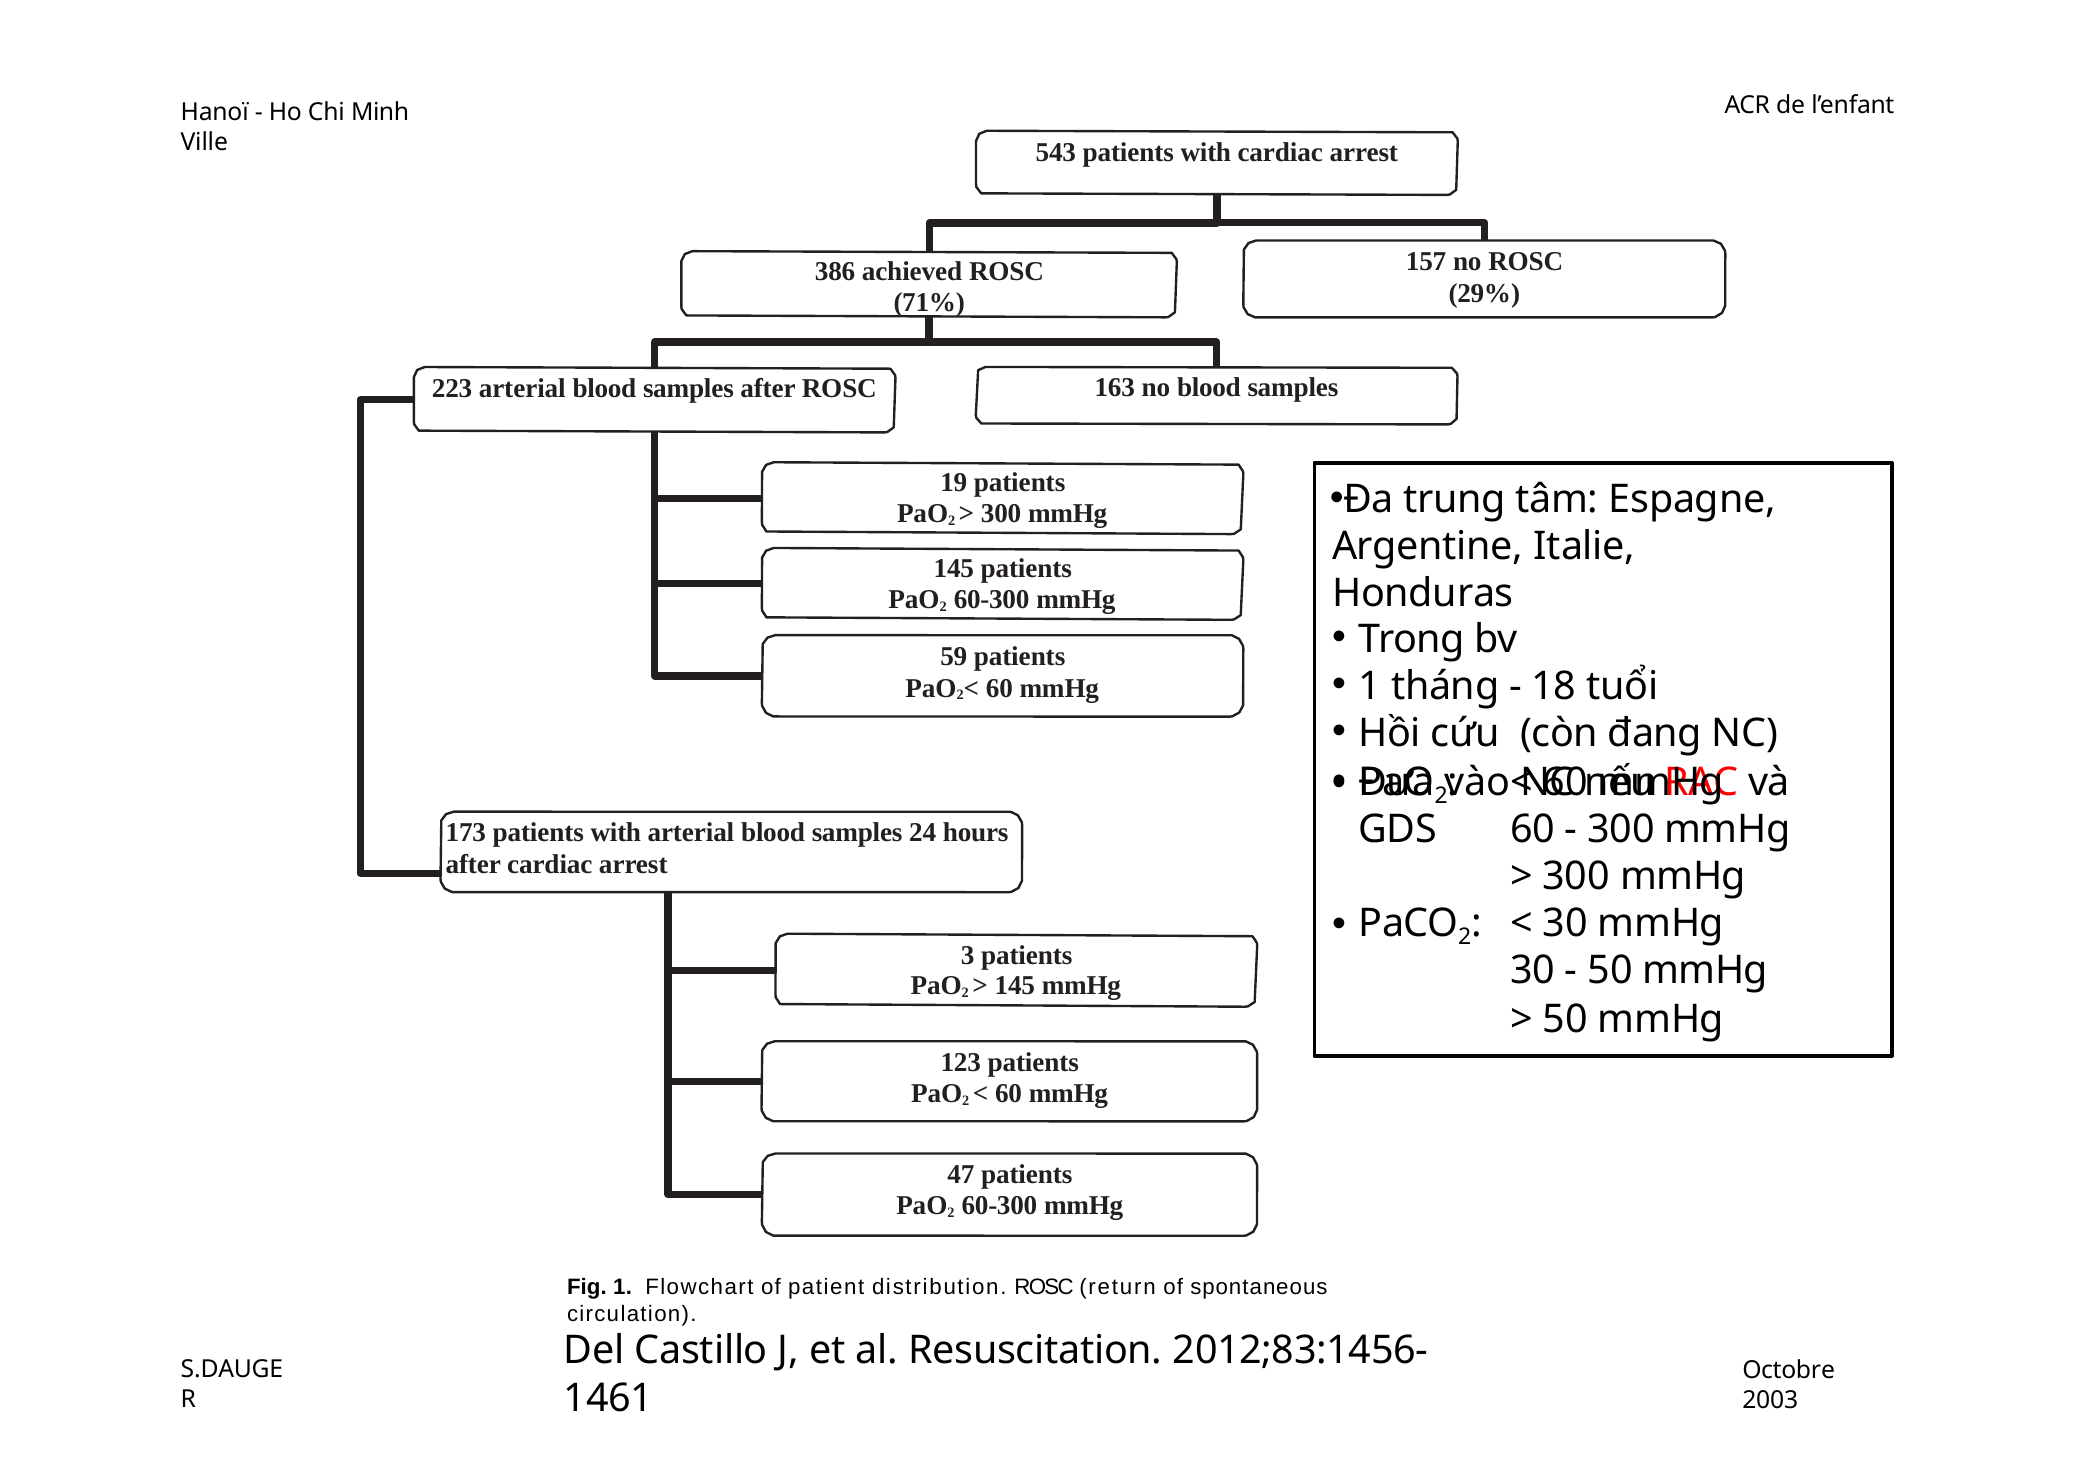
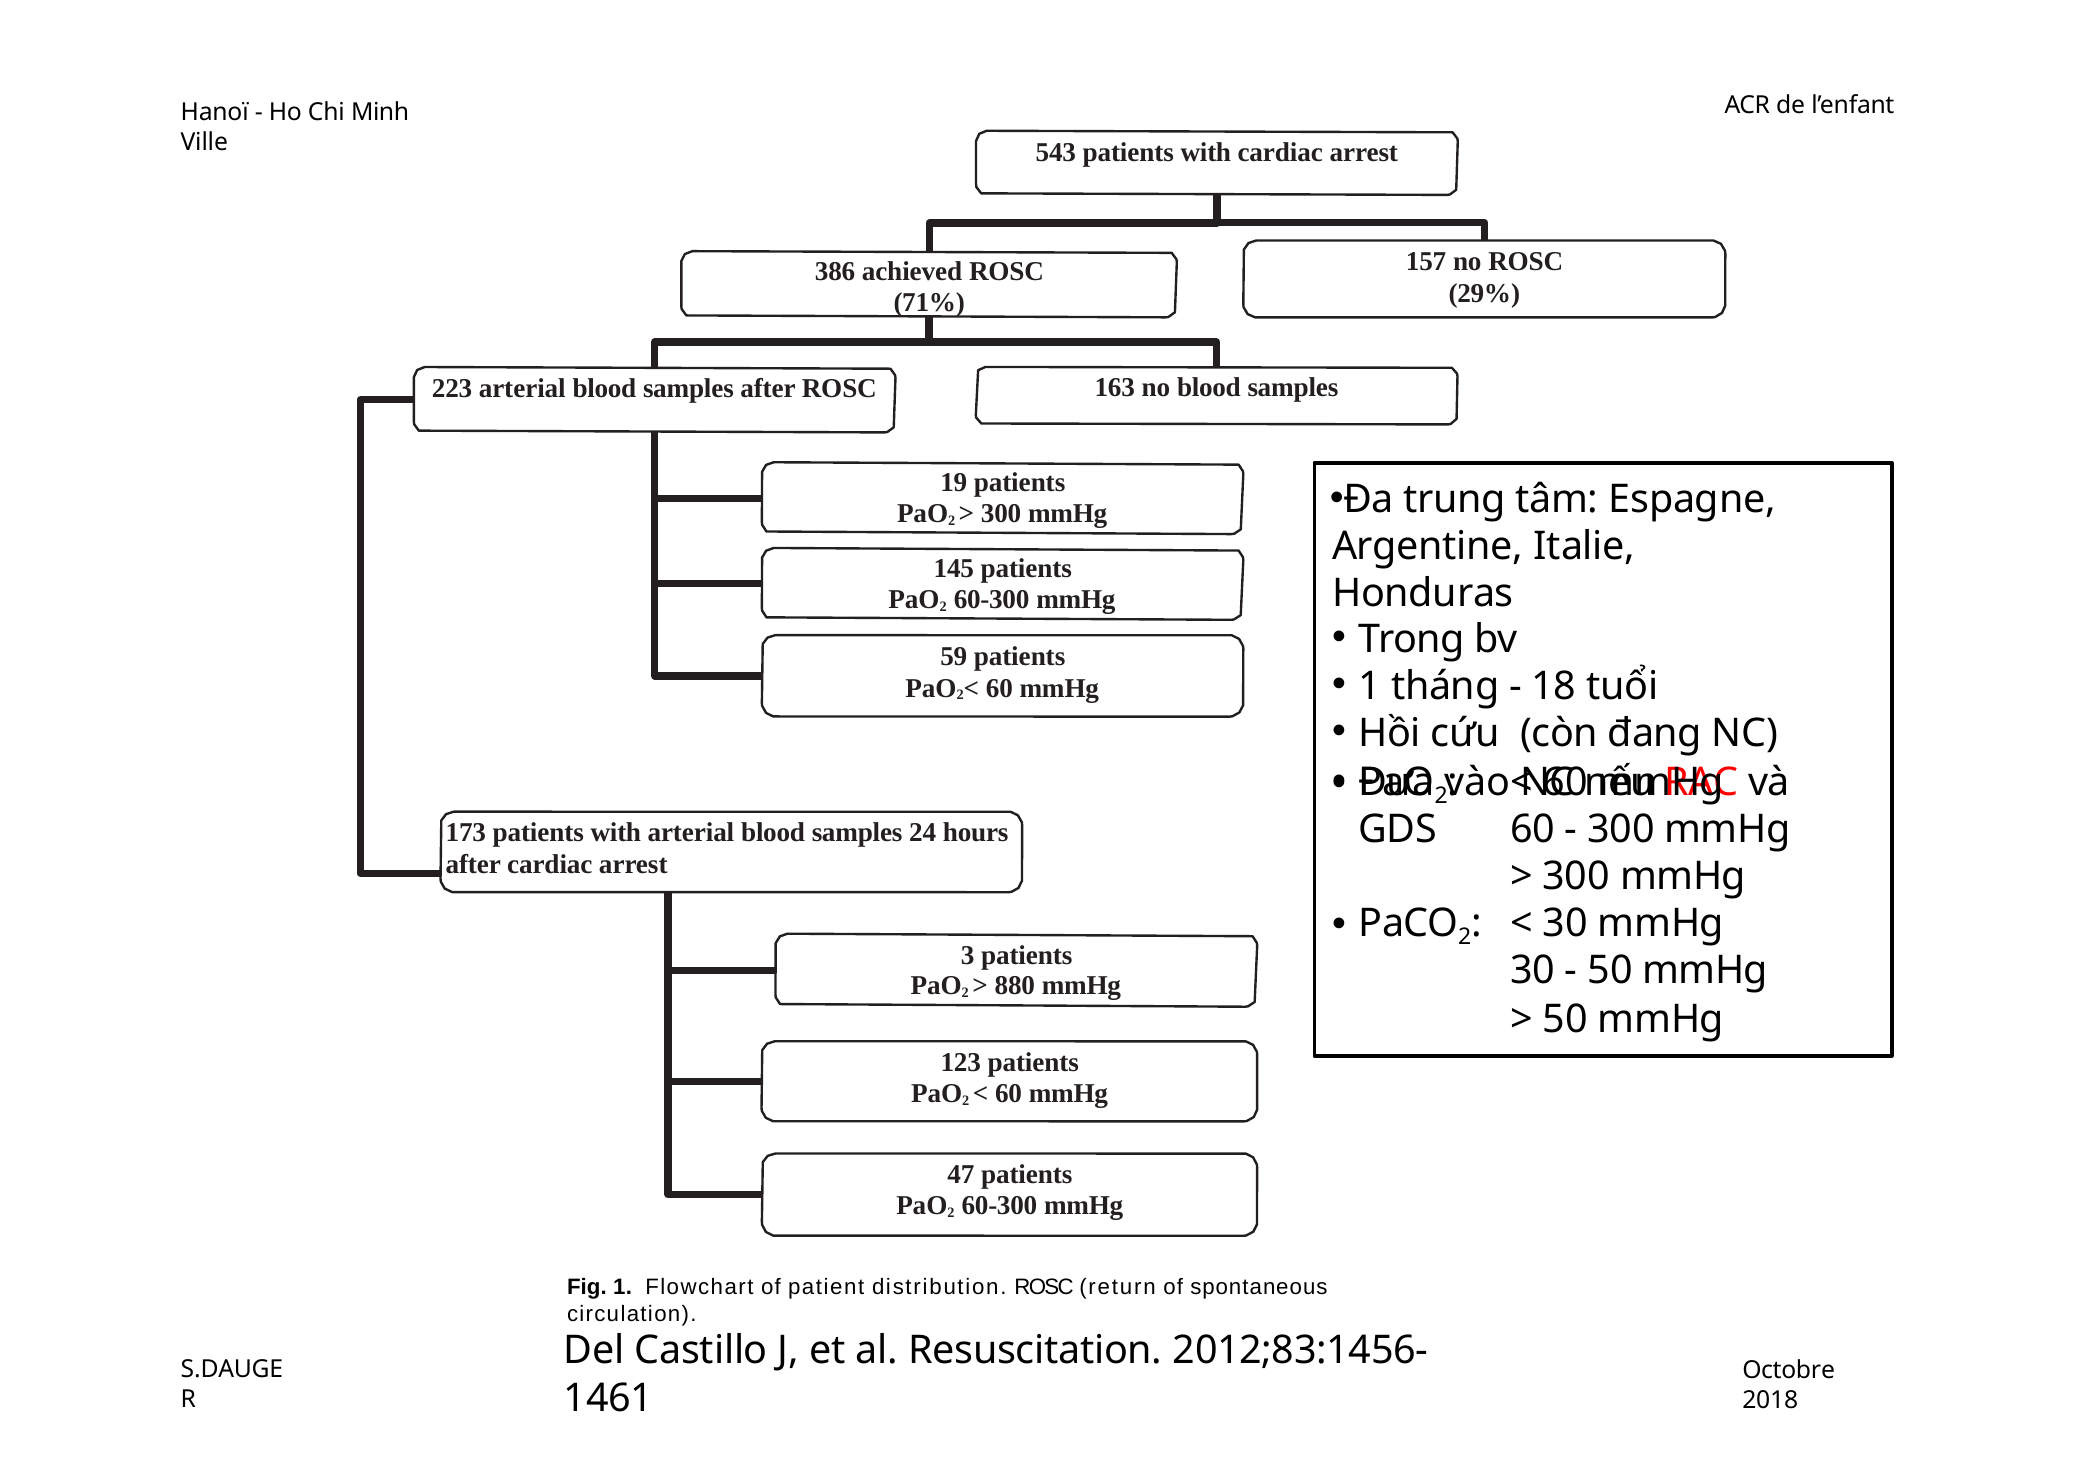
145 at (1015, 986): 145 -> 880
2003: 2003 -> 2018
